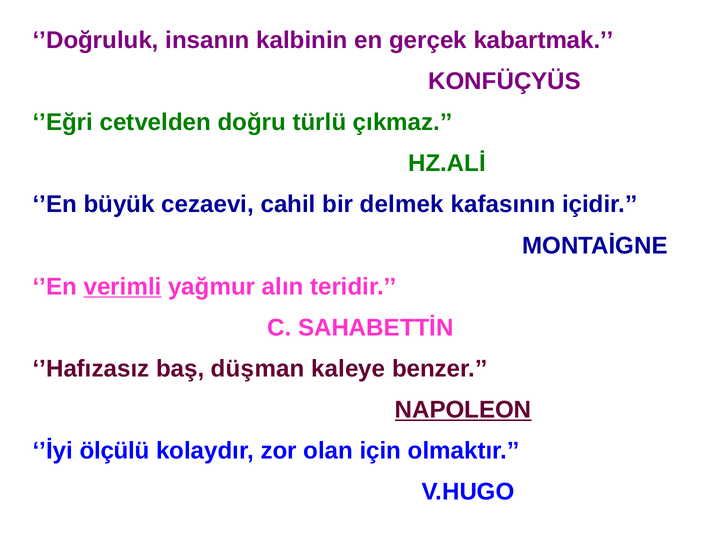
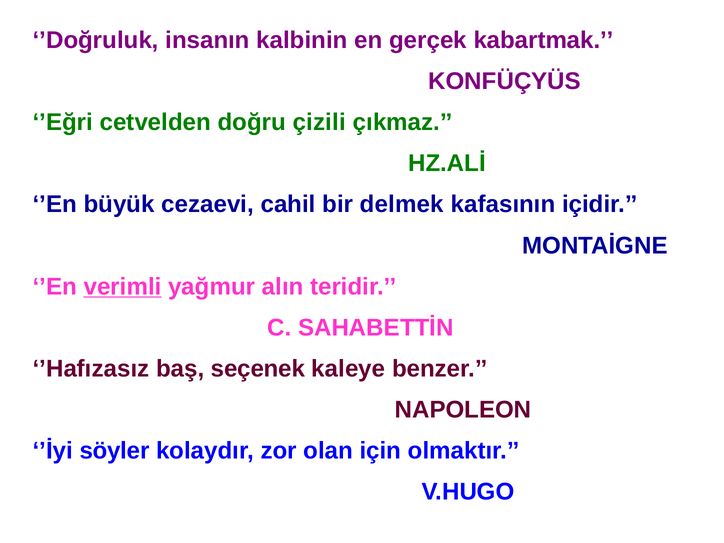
türlü: türlü -> çizili
düşman: düşman -> seçenek
NAPOLEON underline: present -> none
ölçülü: ölçülü -> söyler
